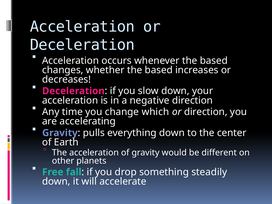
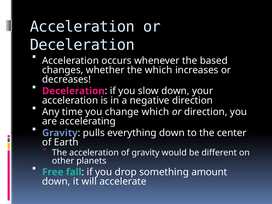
whether the based: based -> which
steadily: steadily -> amount
